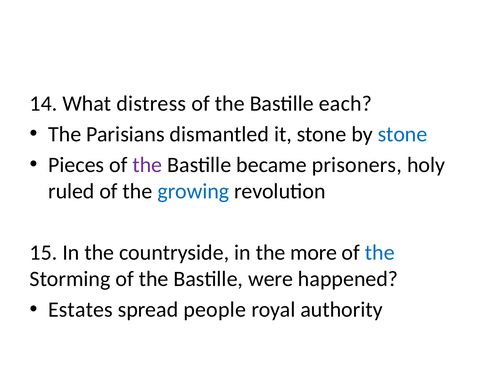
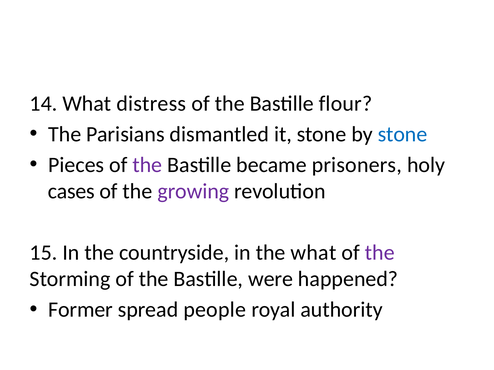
each: each -> flour
ruled: ruled -> cases
growing colour: blue -> purple
the more: more -> what
the at (380, 253) colour: blue -> purple
Estates: Estates -> Former
